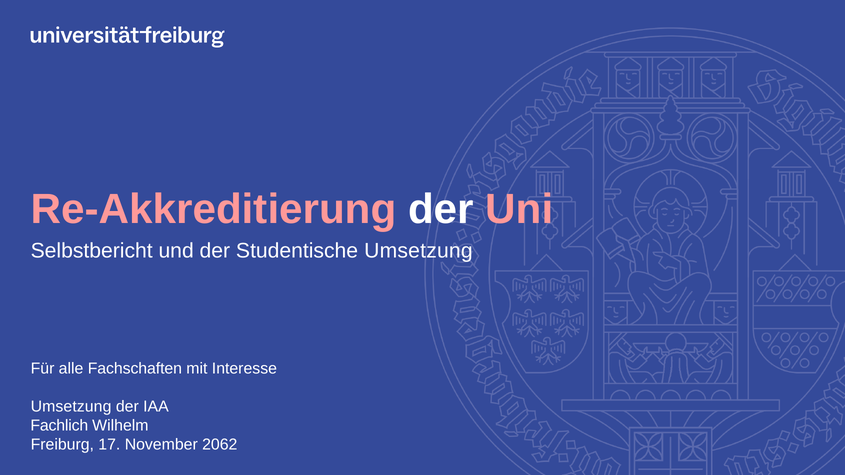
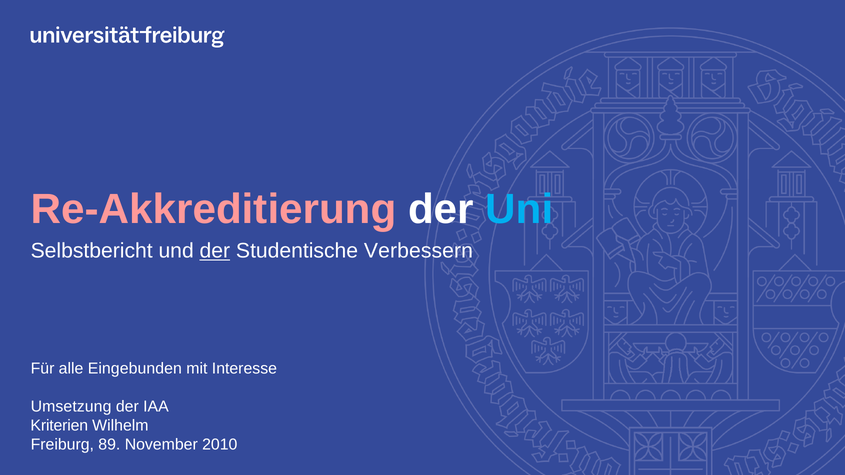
Uni colour: pink -> light blue
der at (215, 251) underline: none -> present
Studentische Umsetzung: Umsetzung -> Verbessern
Fachschaften: Fachschaften -> Eingebunden
Fachlich: Fachlich -> Kriterien
17: 17 -> 89
2062: 2062 -> 2010
